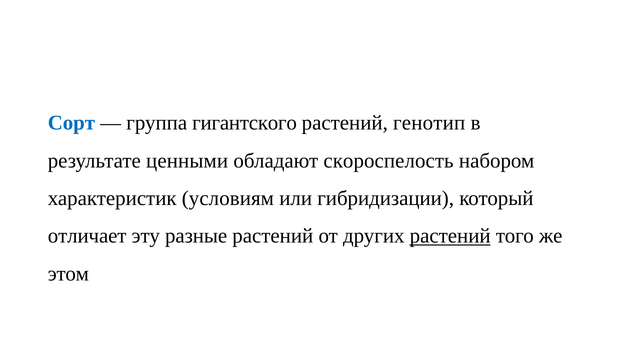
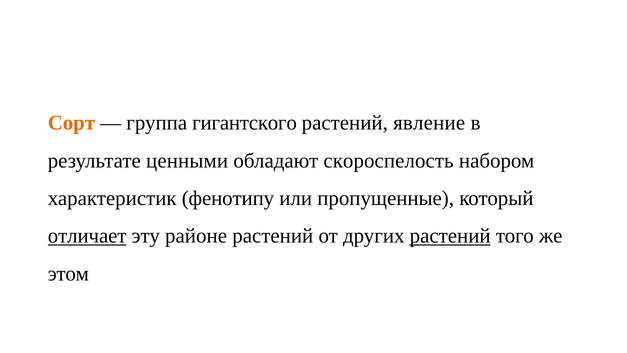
Сорт colour: blue -> orange
генотип: генотип -> явление
условиям: условиям -> фенотипу
гибридизации: гибридизации -> пропущенные
отличает underline: none -> present
разные: разные -> районе
